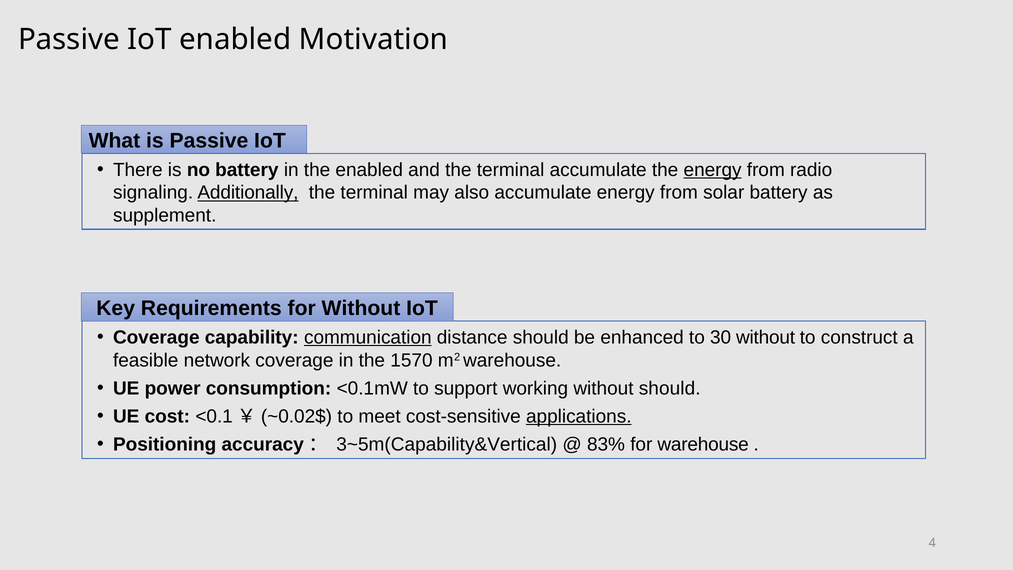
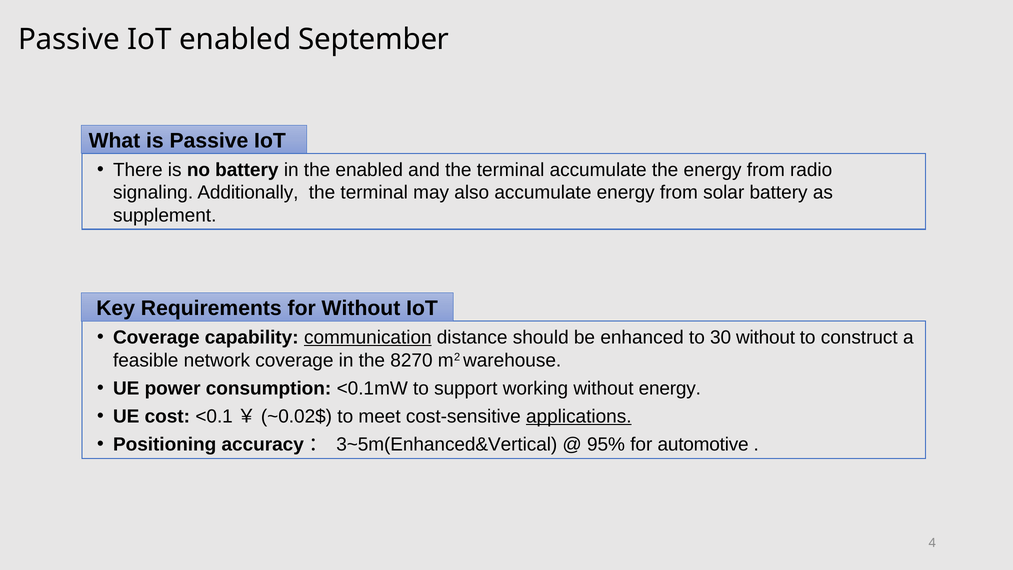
Motivation: Motivation -> September
energy at (713, 170) underline: present -> none
Additionally underline: present -> none
1570: 1570 -> 8270
without should: should -> energy
3~5m(Capability&Vertical: 3~5m(Capability&Vertical -> 3~5m(Enhanced&Vertical
83%: 83% -> 95%
for warehouse: warehouse -> automotive
